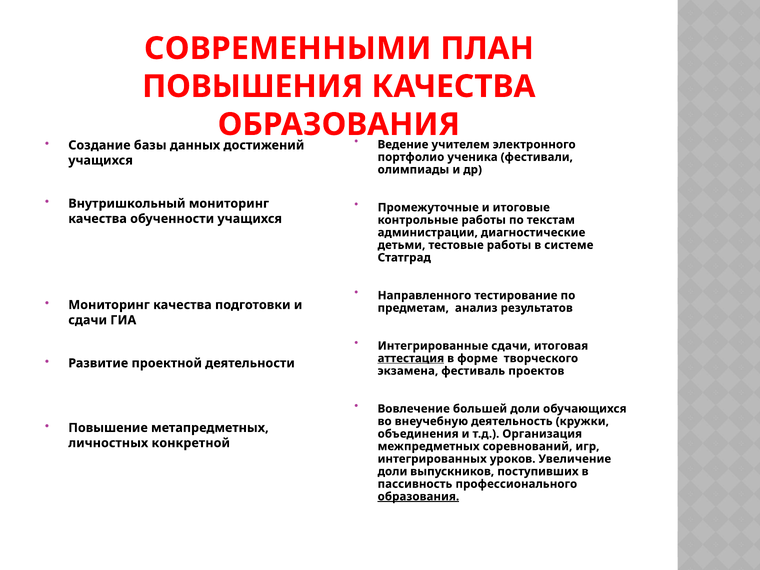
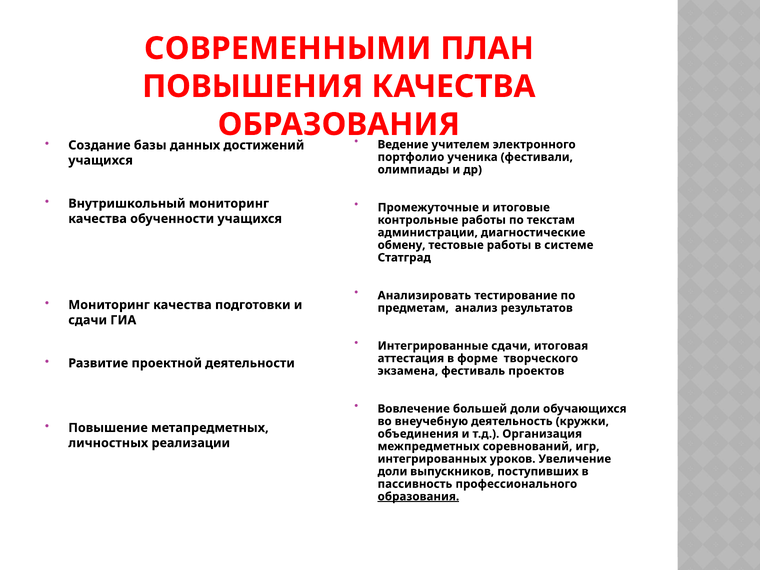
детьми: детьми -> обмену
Направленного: Направленного -> Анализировать
аттестация underline: present -> none
конкретной: конкретной -> реализации
